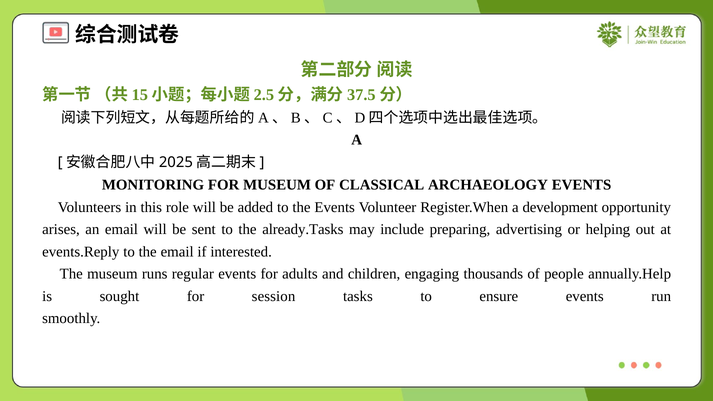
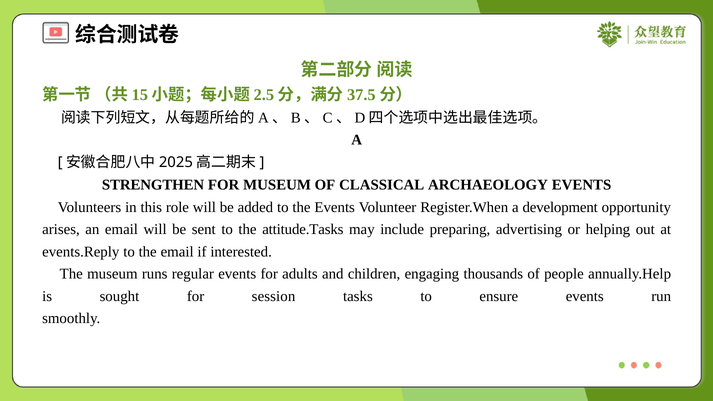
MONITORING: MONITORING -> STRENGTHEN
already.Tasks: already.Tasks -> attitude.Tasks
